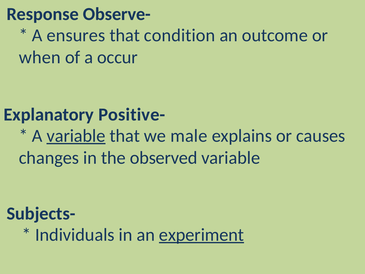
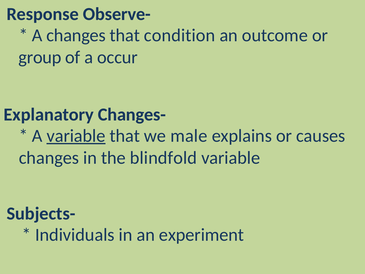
A ensures: ensures -> changes
when: when -> group
Positive-: Positive- -> Changes-
observed: observed -> blindfold
experiment underline: present -> none
